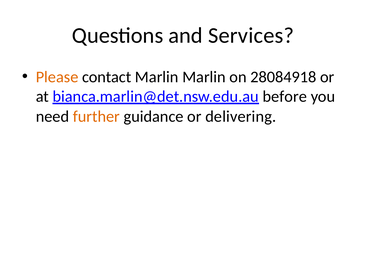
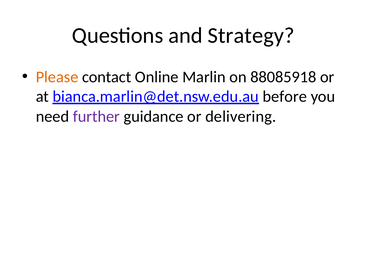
Services: Services -> Strategy
contact Marlin: Marlin -> Online
28084918: 28084918 -> 88085918
further colour: orange -> purple
